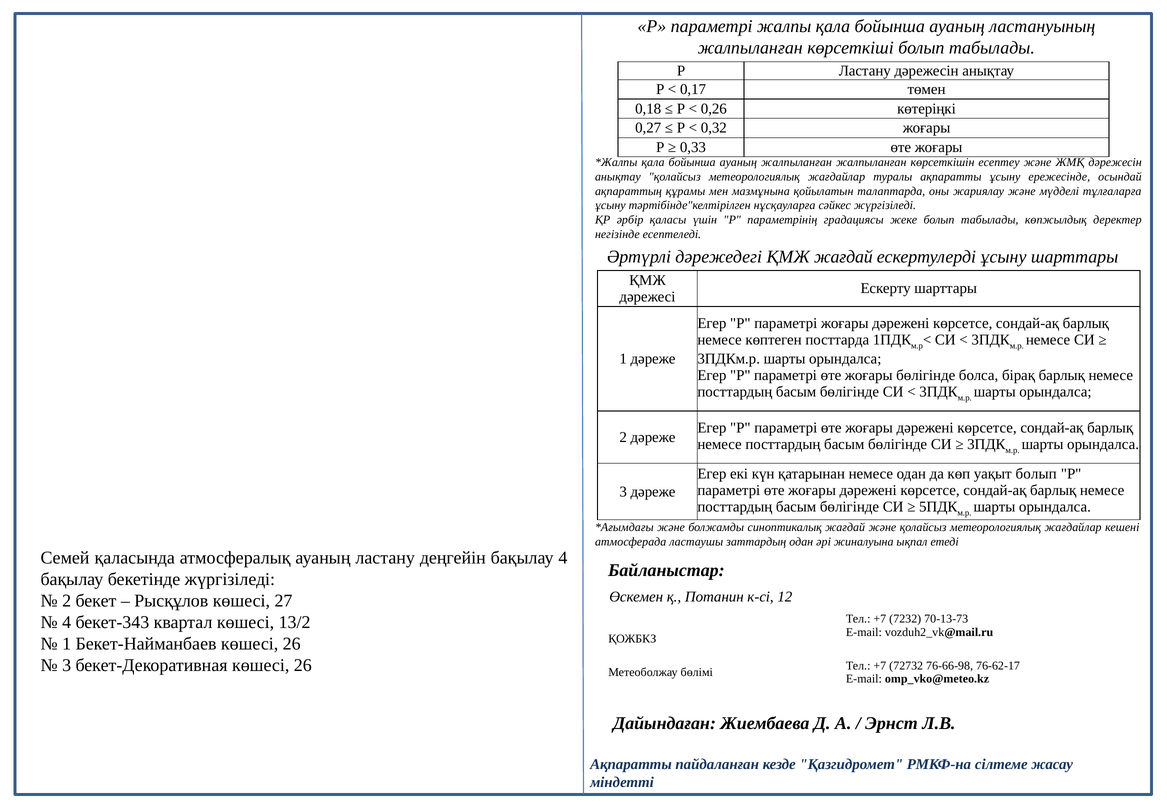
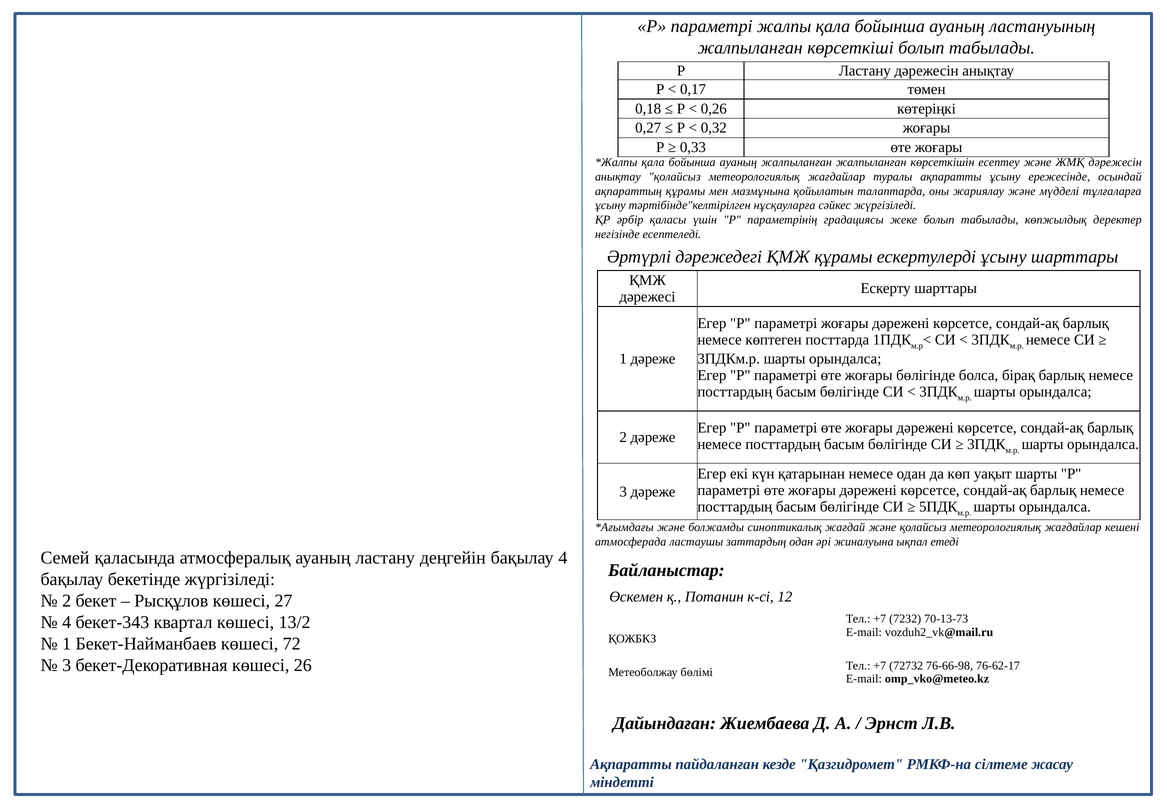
ҚМЖ жағдай: жағдай -> құрамы
уақыт болып: болып -> шарты
Бекет-Найманбаев көшесі 26: 26 -> 72
